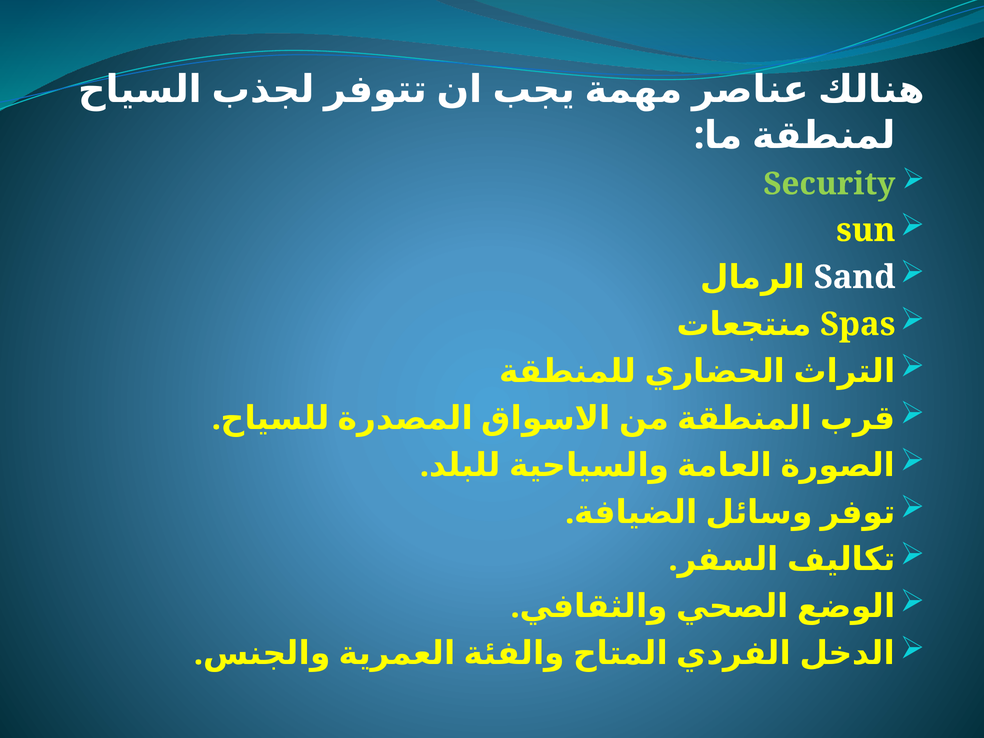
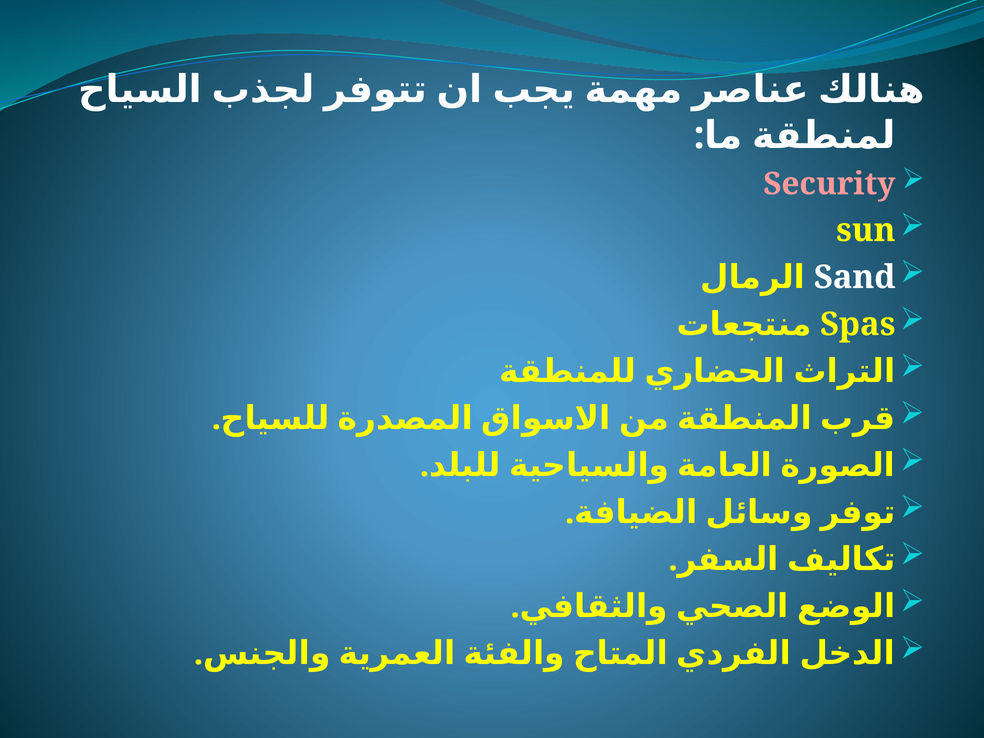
Security colour: light green -> pink
